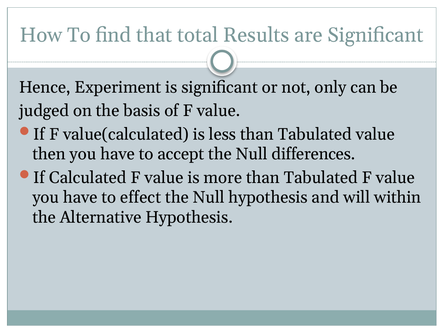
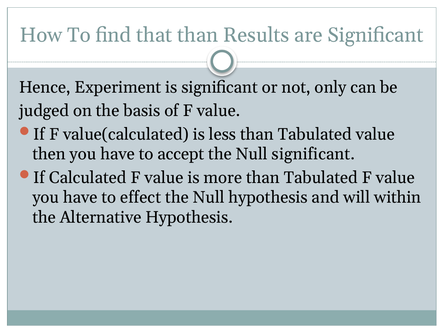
that total: total -> than
Null differences: differences -> significant
